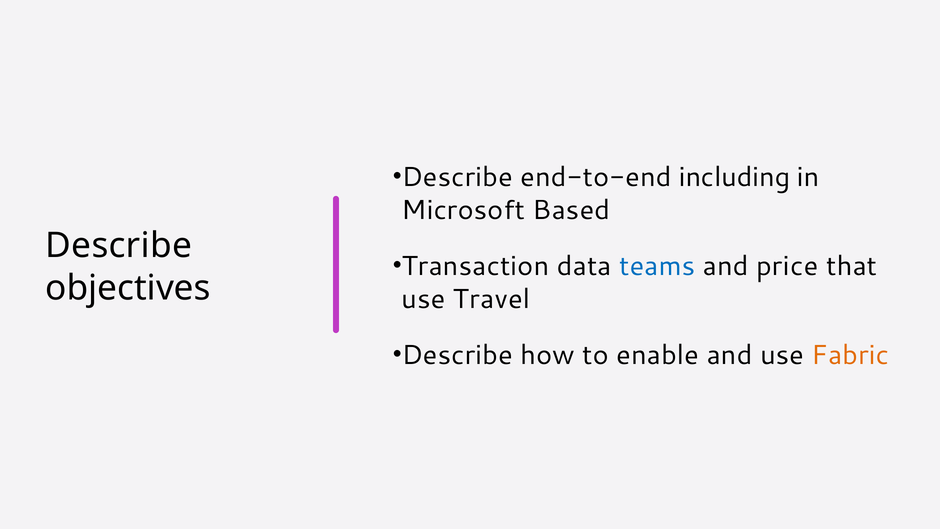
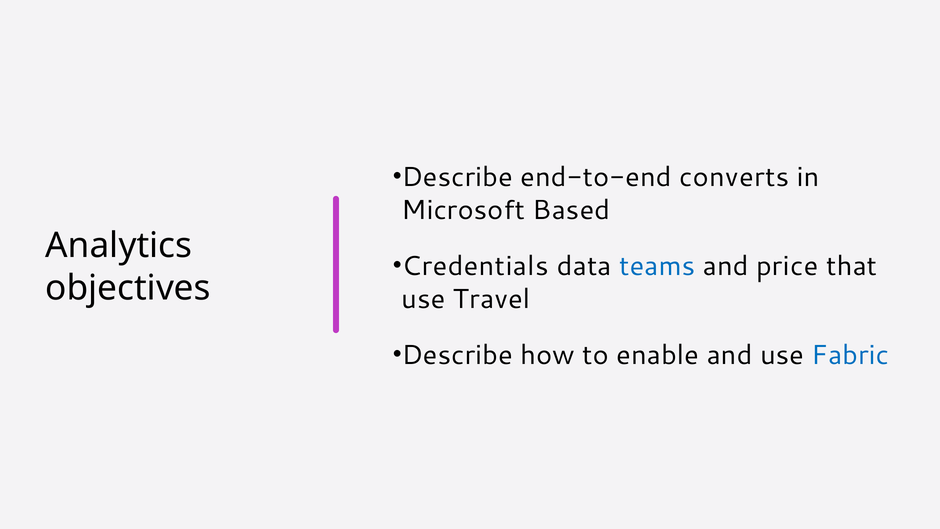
including: including -> converts
Describe at (119, 246): Describe -> Analytics
Transaction: Transaction -> Credentials
Fabric colour: orange -> blue
